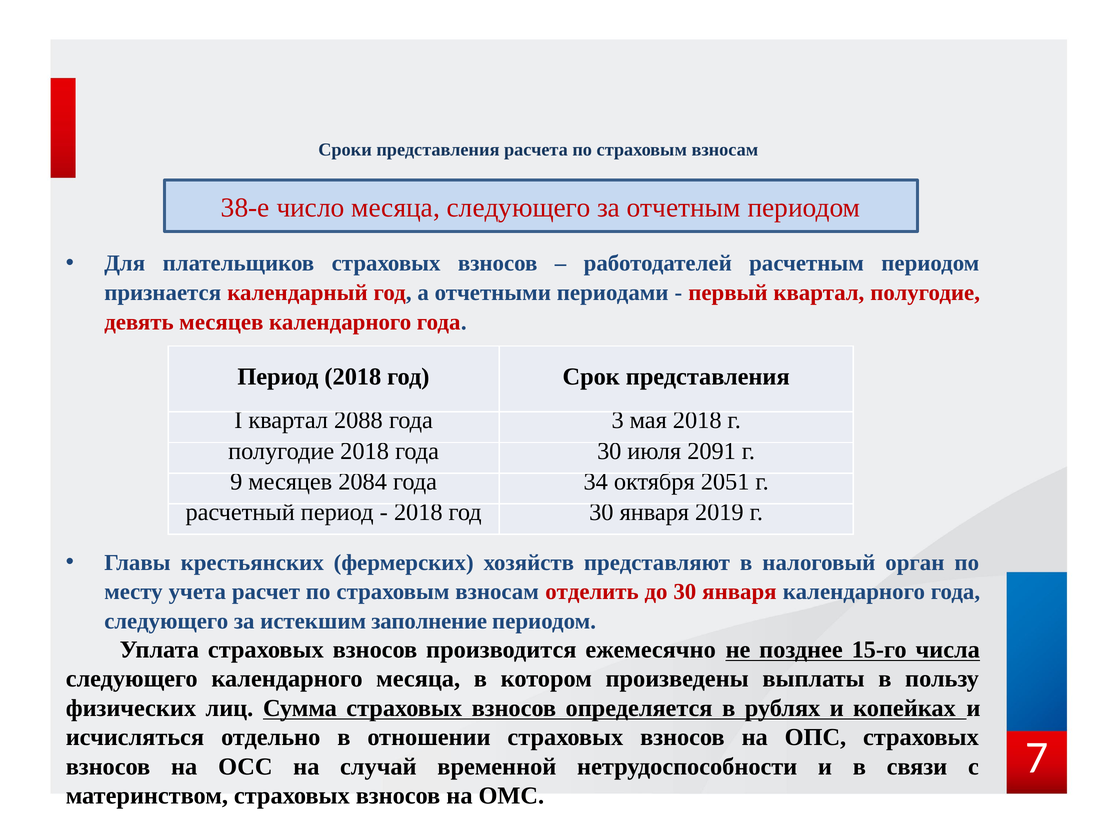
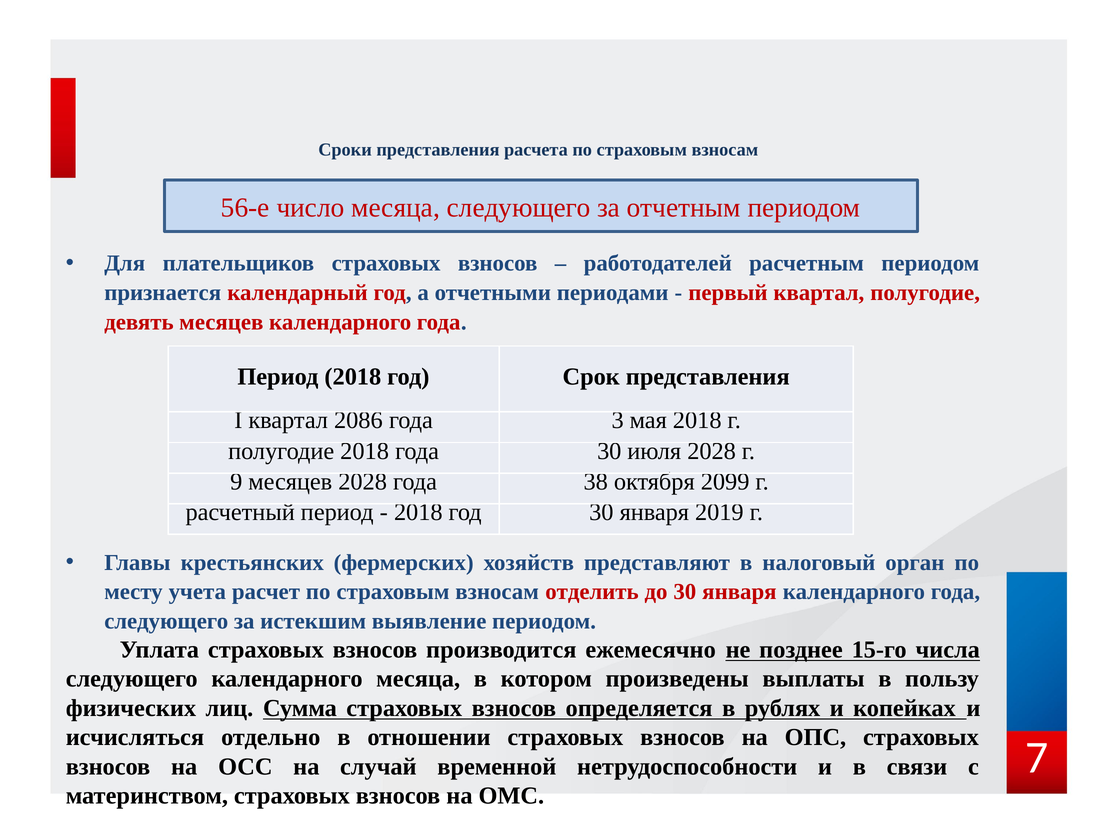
38-е: 38-е -> 56-е
2088: 2088 -> 2086
июля 2091: 2091 -> 2028
месяцев 2084: 2084 -> 2028
34: 34 -> 38
2051: 2051 -> 2099
заполнение: заполнение -> выявление
